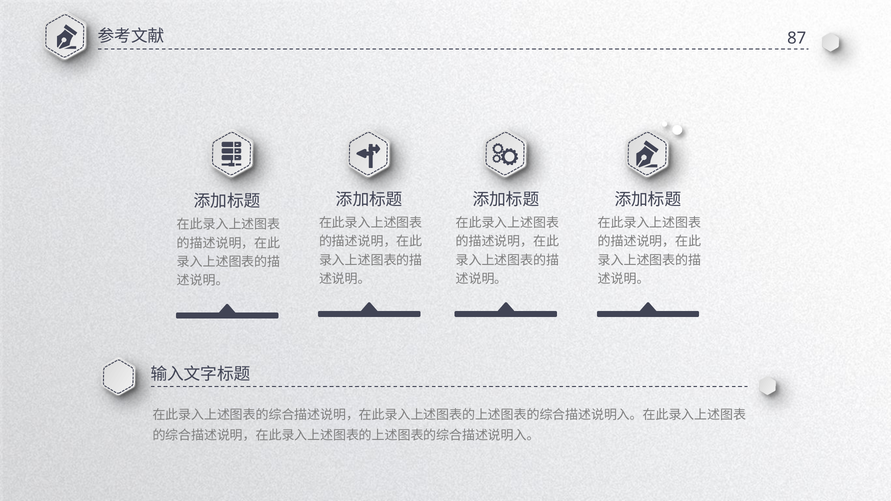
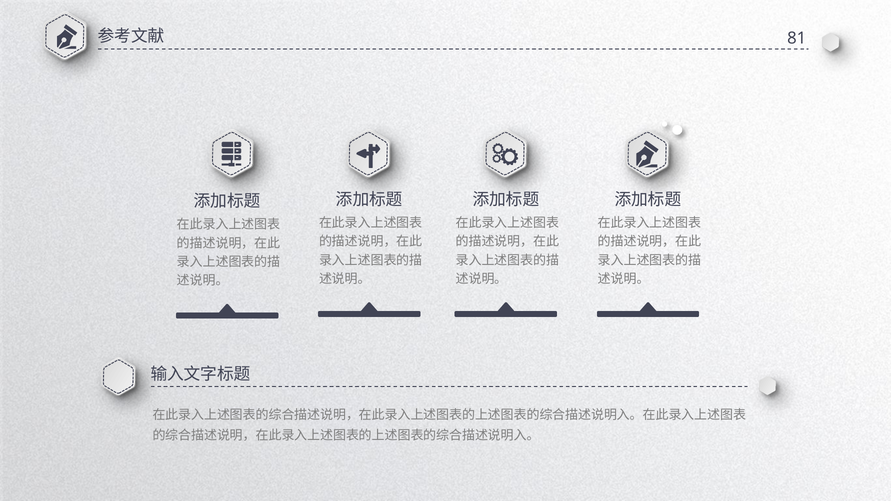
87: 87 -> 81
